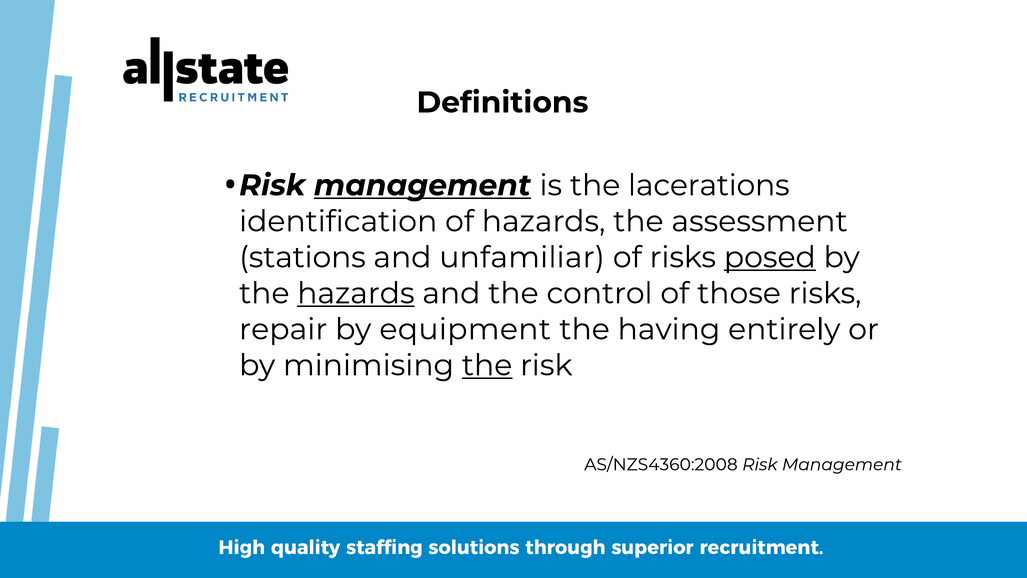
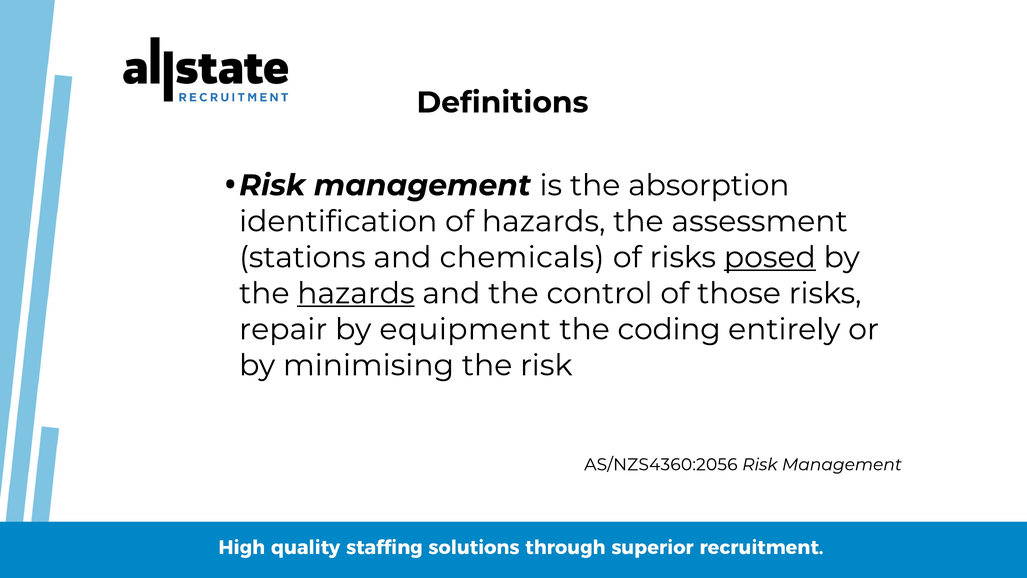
management at (422, 185) underline: present -> none
lacerations: lacerations -> absorption
unfamiliar: unfamiliar -> chemicals
having: having -> coding
the at (487, 365) underline: present -> none
AS/NZS4360:2008: AS/NZS4360:2008 -> AS/NZS4360:2056
